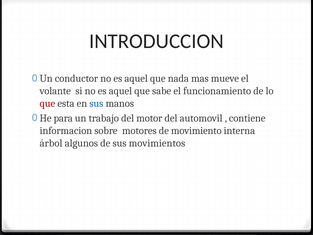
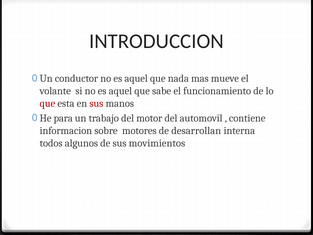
sus at (96, 103) colour: blue -> red
movimiento: movimiento -> desarrollan
árbol: árbol -> todos
